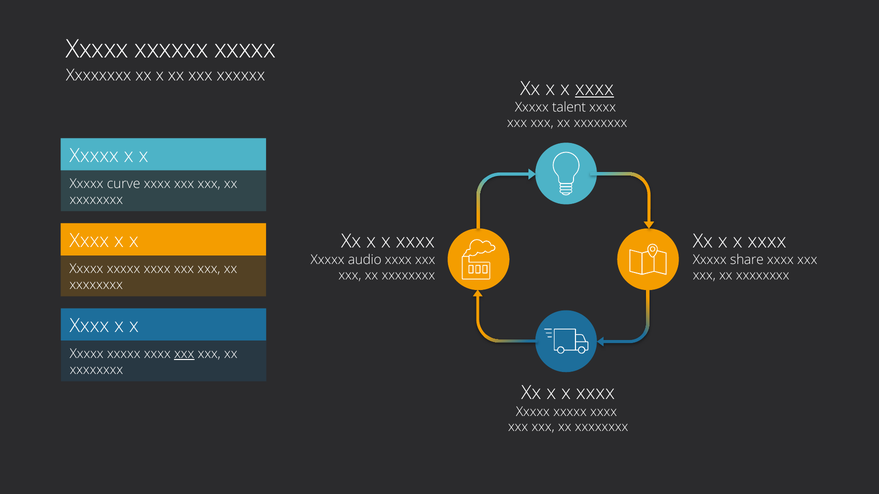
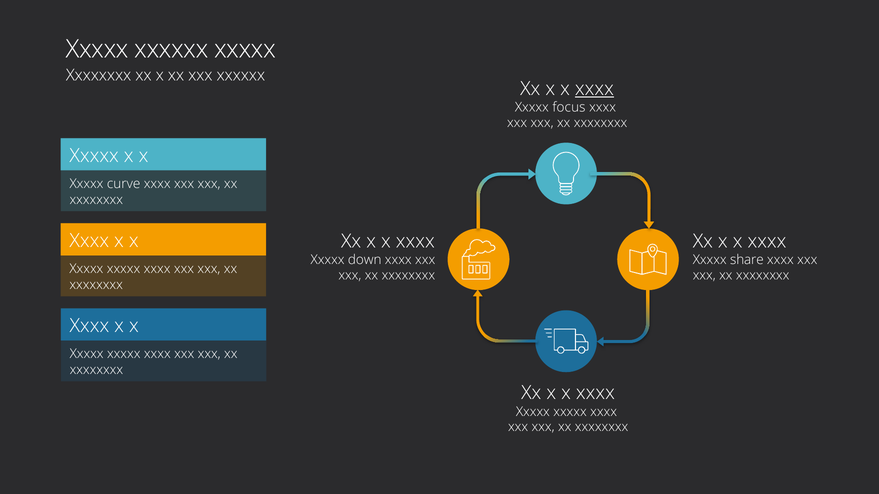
talent: talent -> focus
audio: audio -> down
xxx at (184, 354) underline: present -> none
